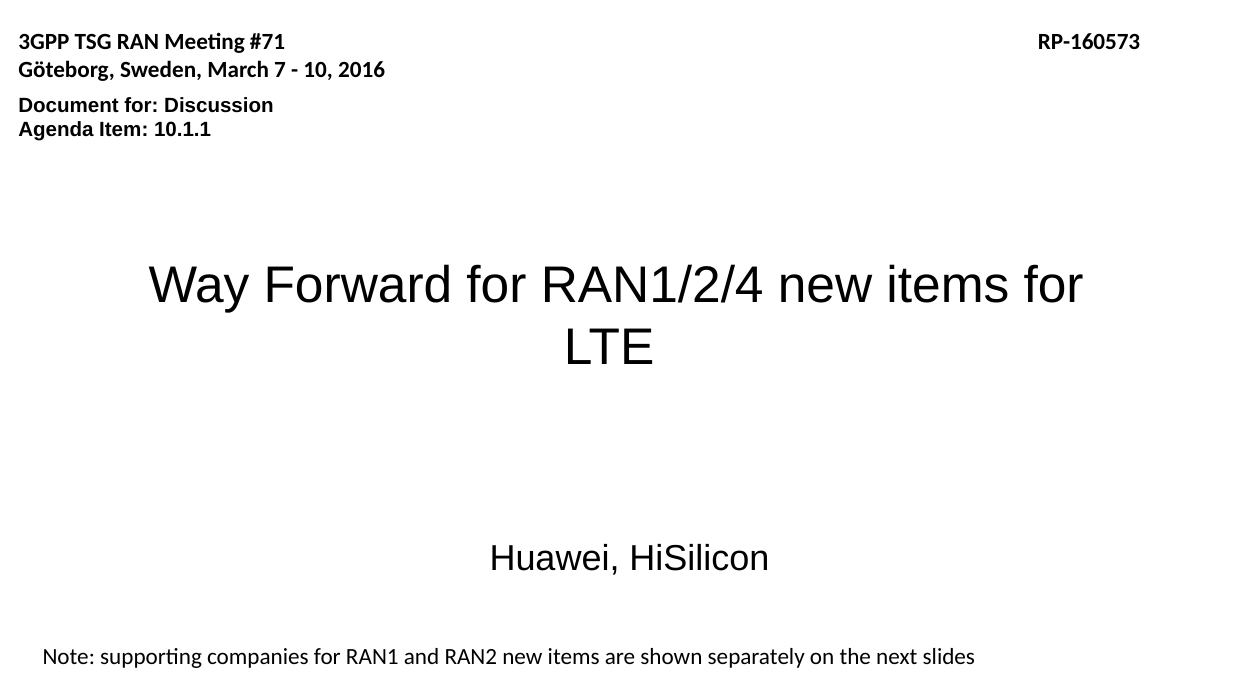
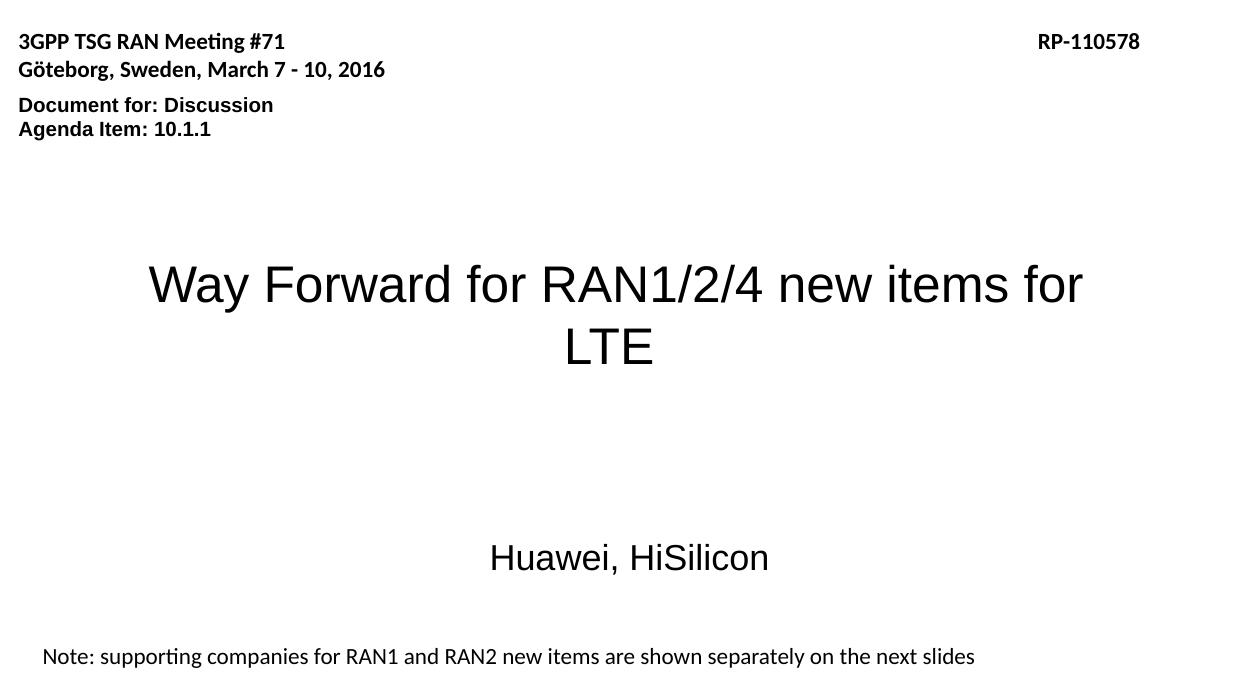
RP-160573: RP-160573 -> RP-110578
